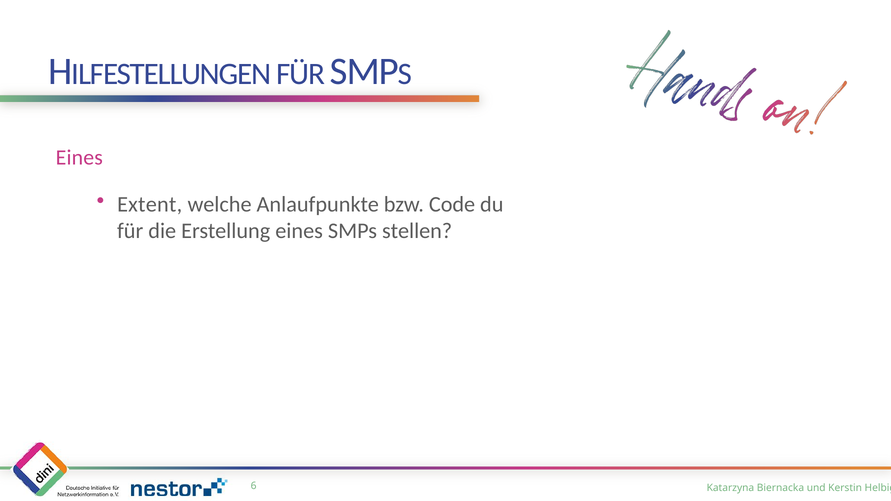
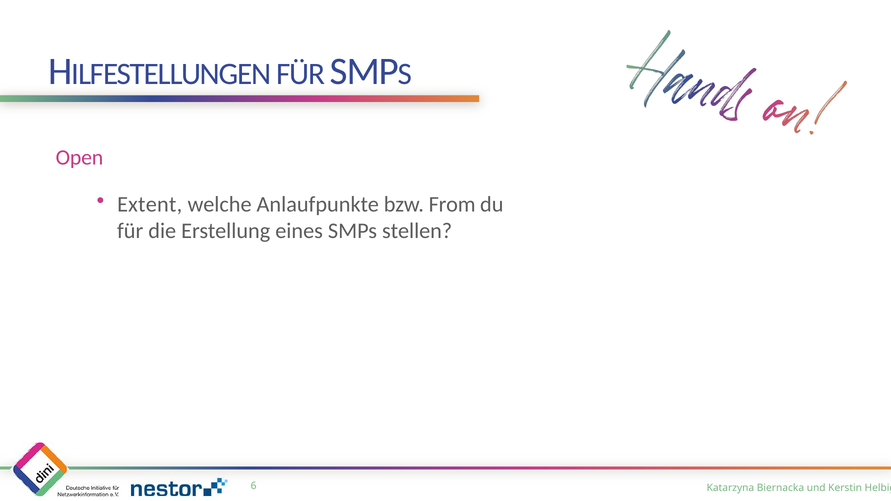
Eines at (79, 158): Eines -> Open
Code: Code -> From
